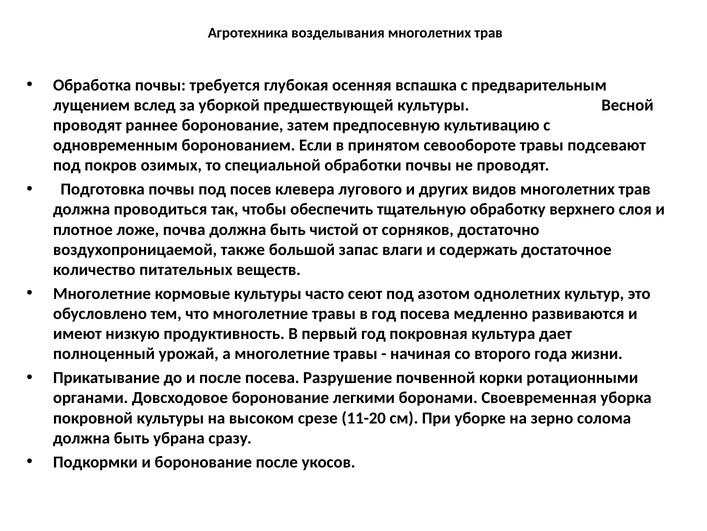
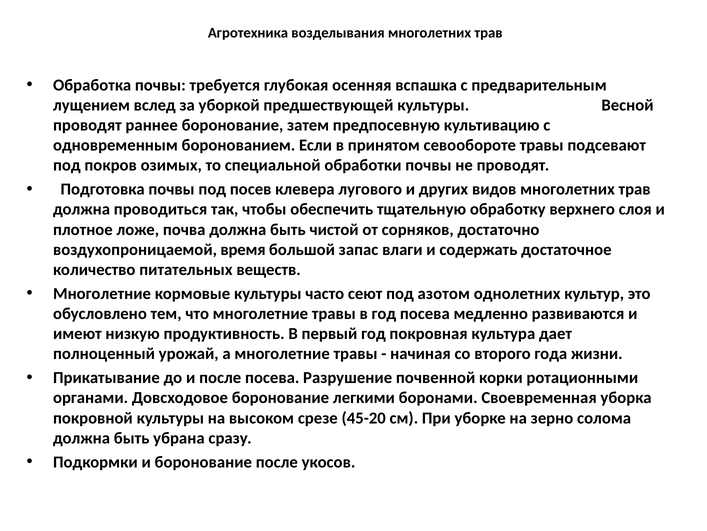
также: также -> время
11-20: 11-20 -> 45-20
